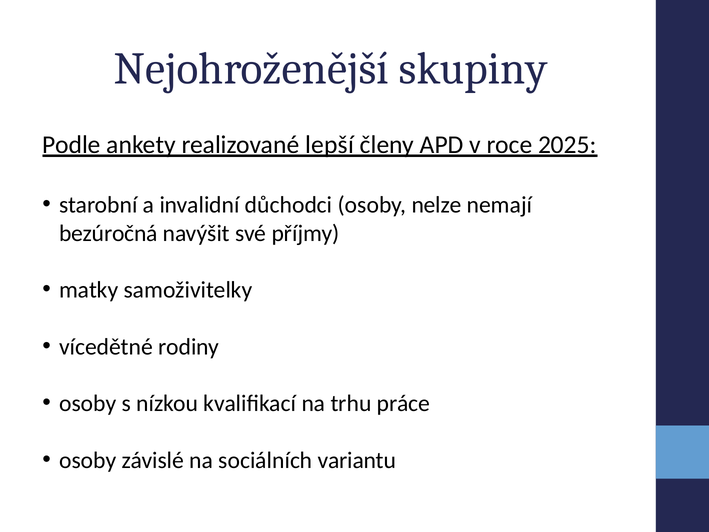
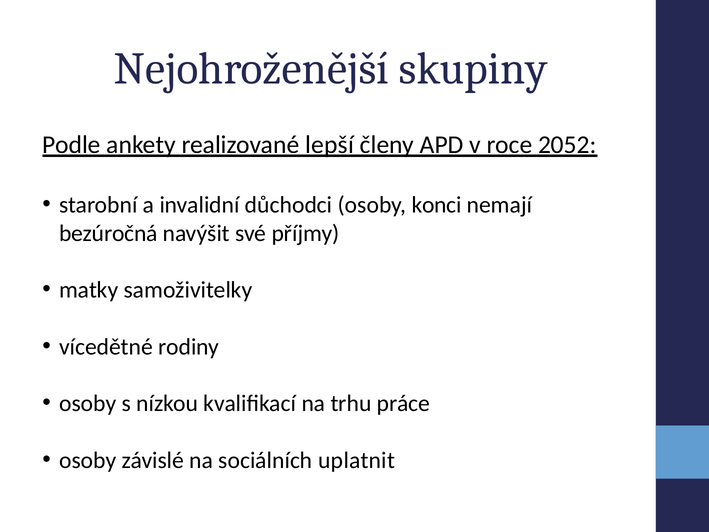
2025: 2025 -> 2052
nelze: nelze -> konci
variantu: variantu -> uplatnit
